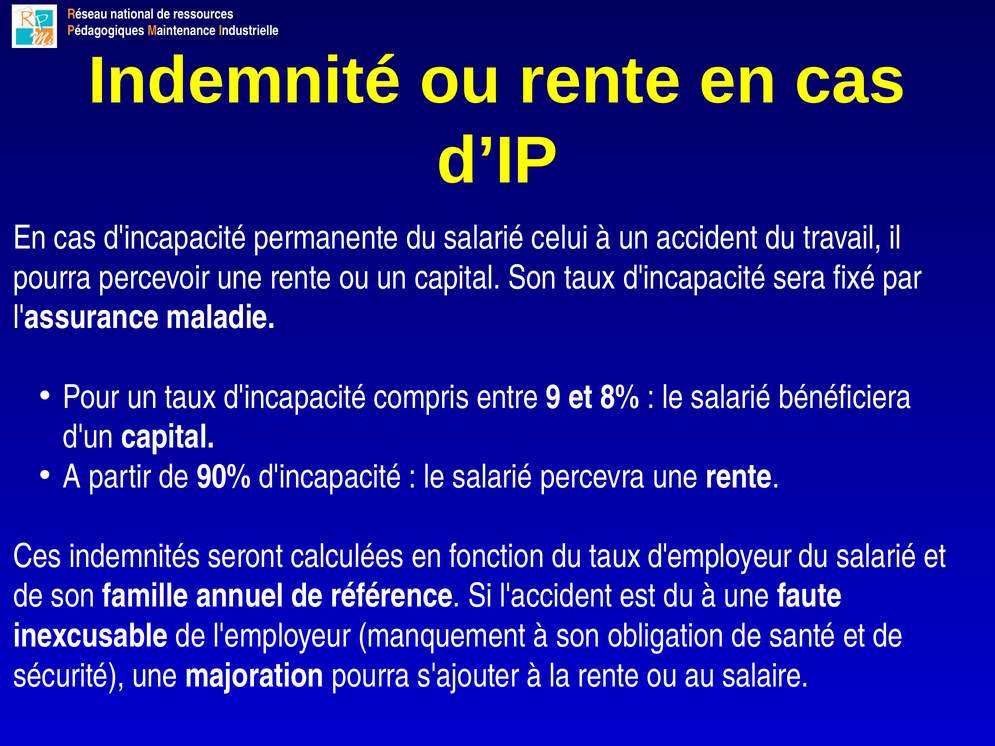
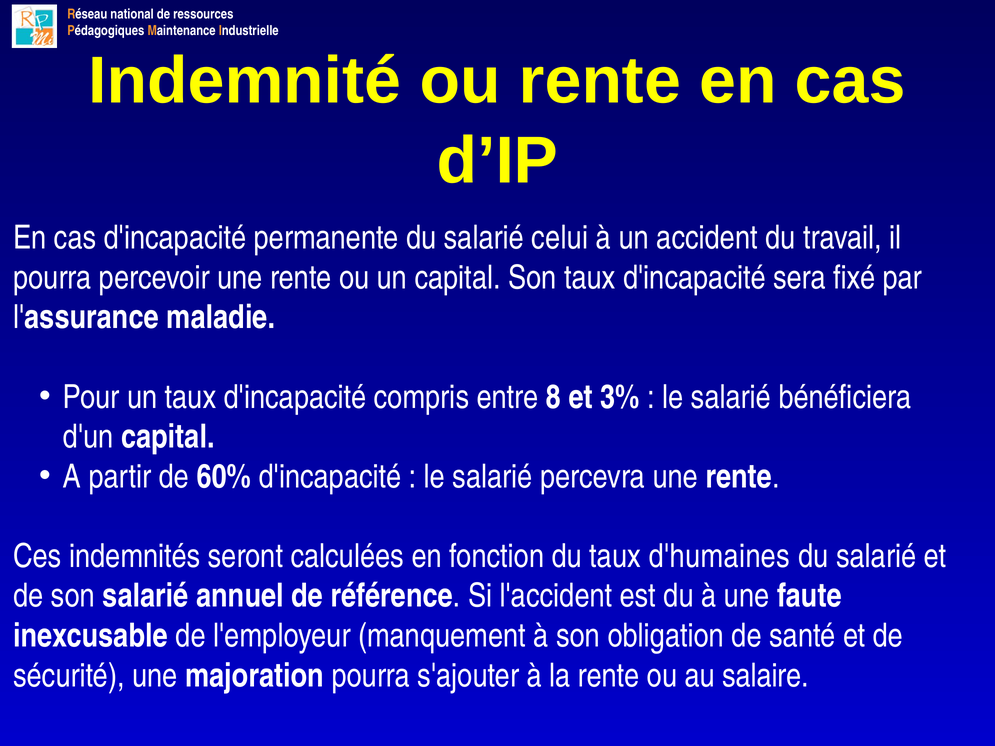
9: 9 -> 8
8%: 8% -> 3%
90%: 90% -> 60%
d'employeur: d'employeur -> d'humaines
son famille: famille -> salarié
